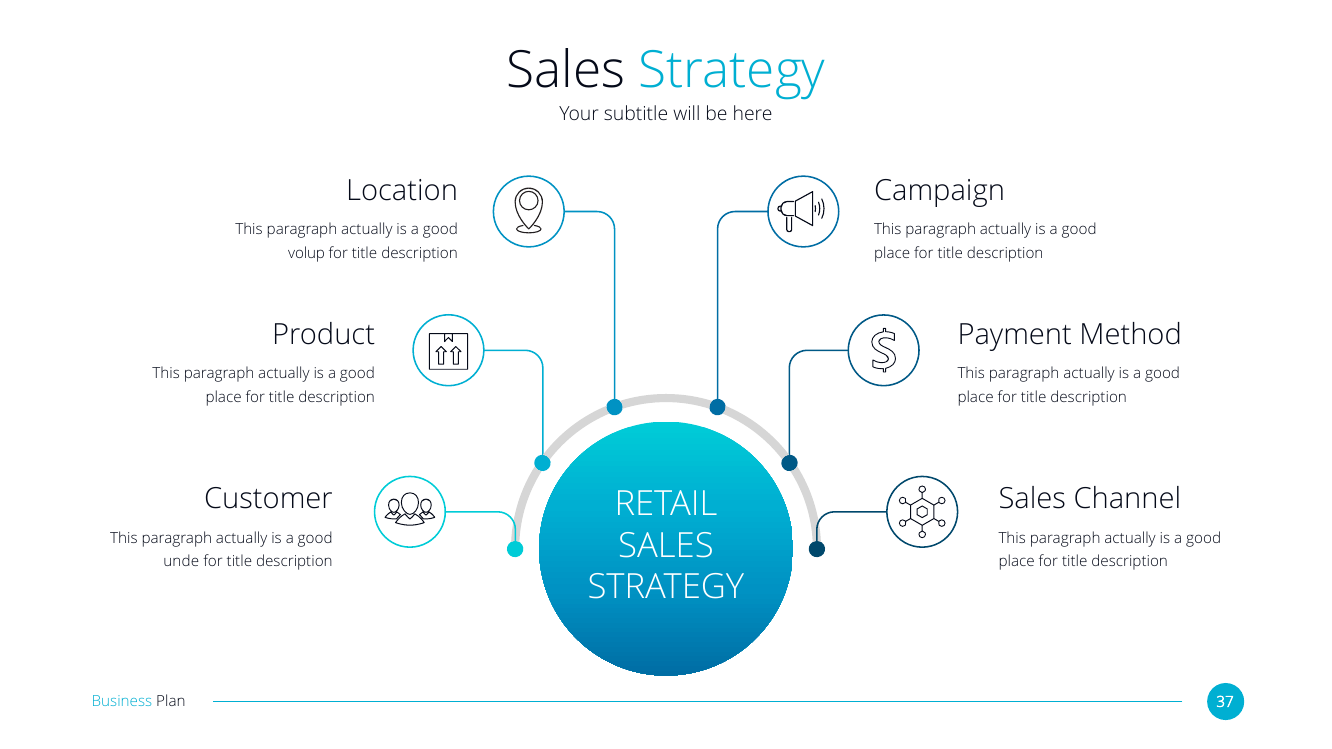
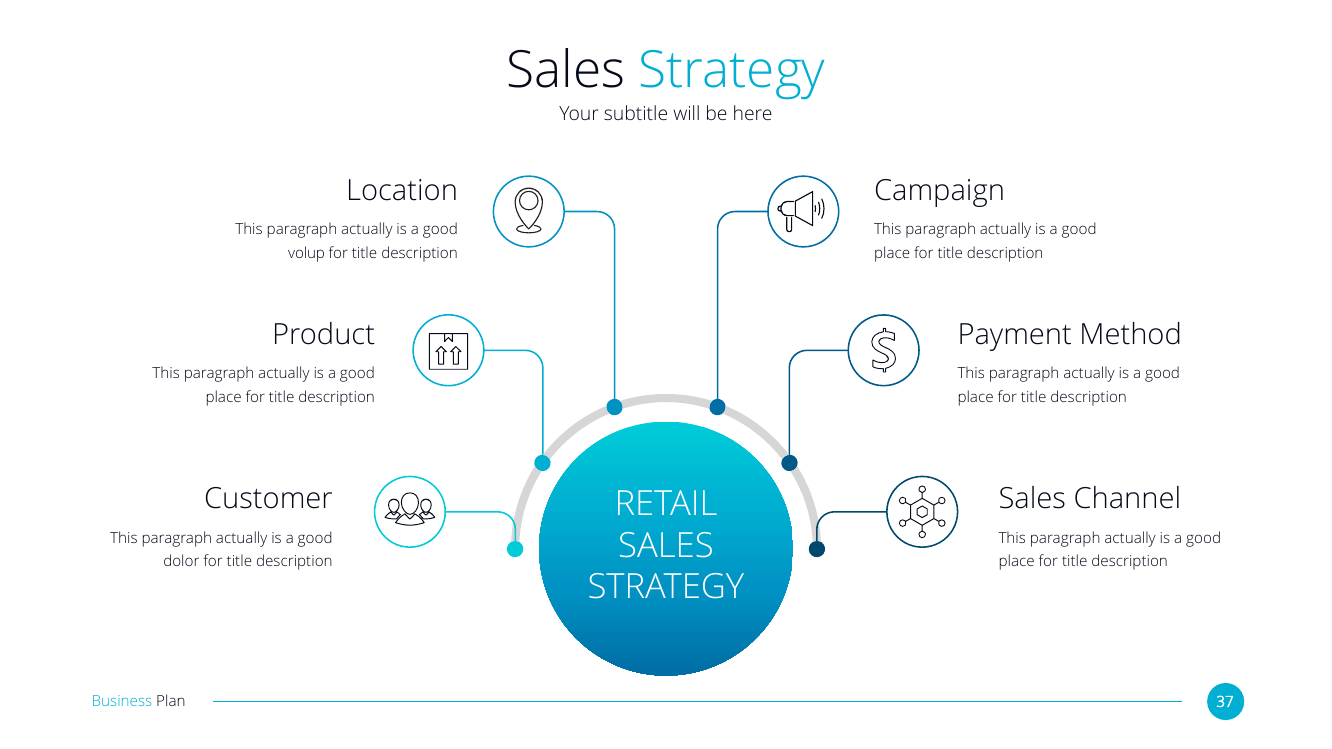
unde: unde -> dolor
